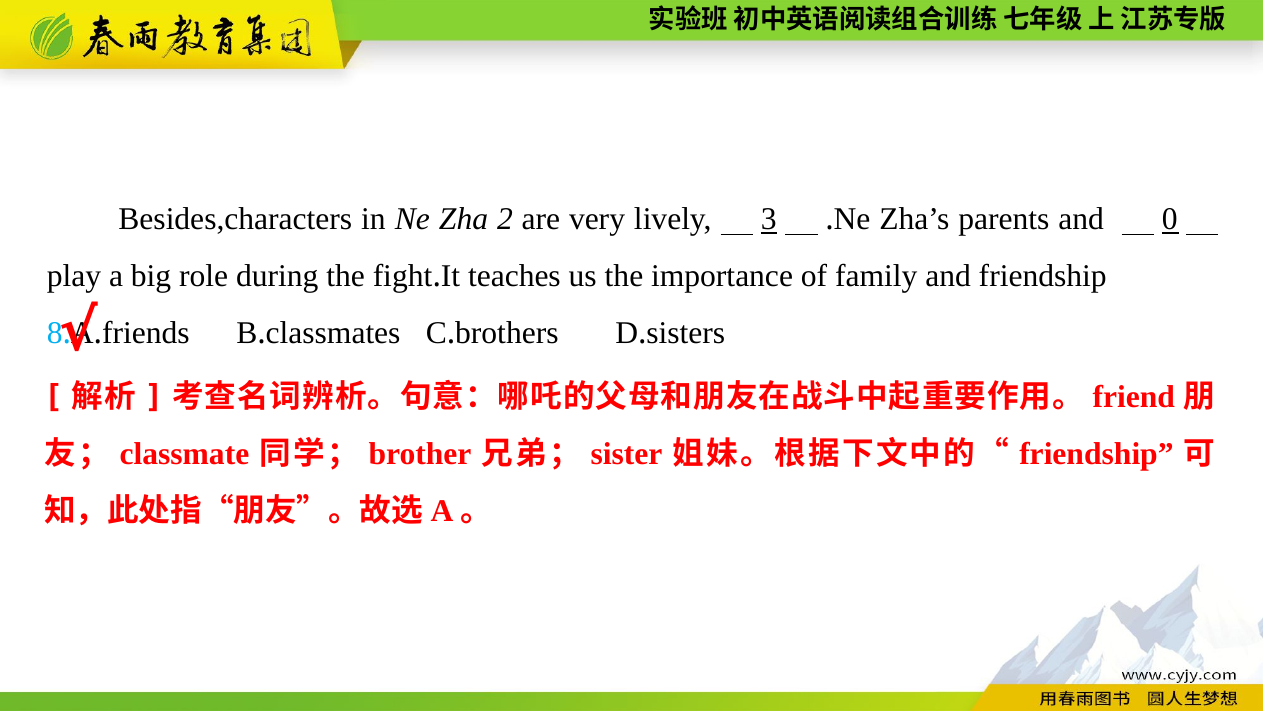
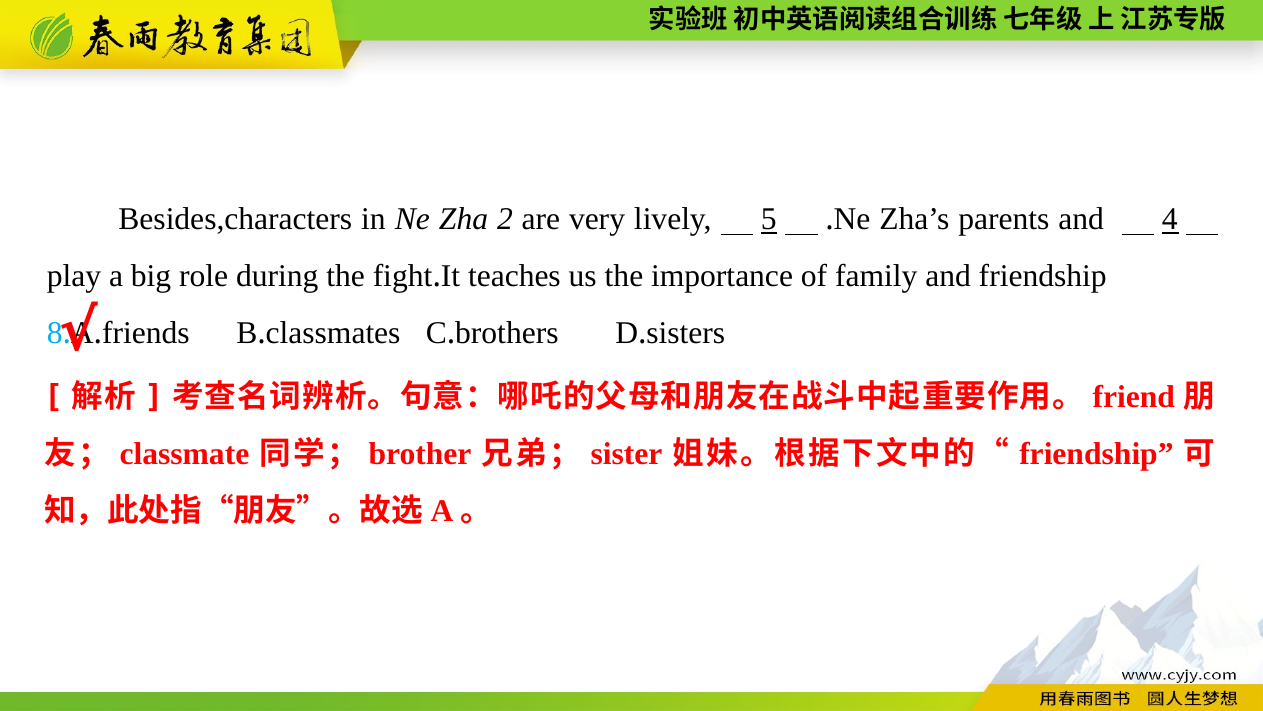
3: 3 -> 5
0: 0 -> 4
